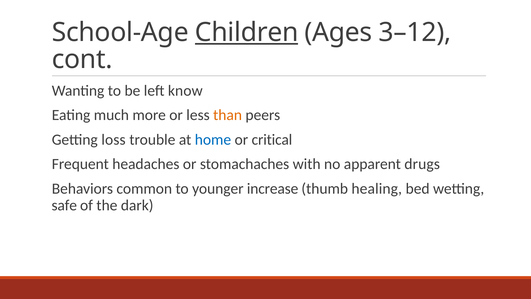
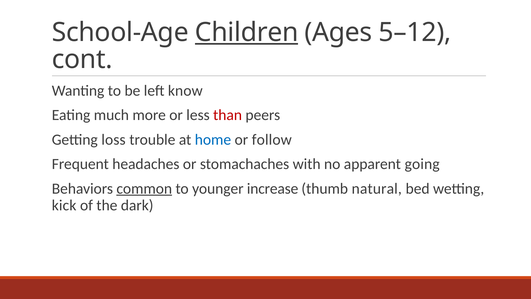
3–12: 3–12 -> 5–12
than colour: orange -> red
critical: critical -> follow
drugs: drugs -> going
common underline: none -> present
healing: healing -> natural
safe: safe -> kick
